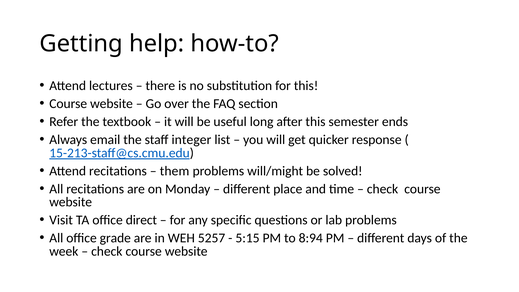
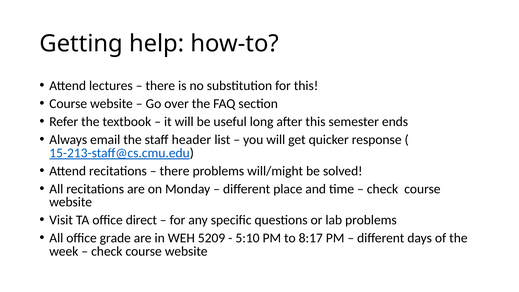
integer: integer -> header
them at (175, 171): them -> there
5257: 5257 -> 5209
5:15: 5:15 -> 5:10
8:94: 8:94 -> 8:17
